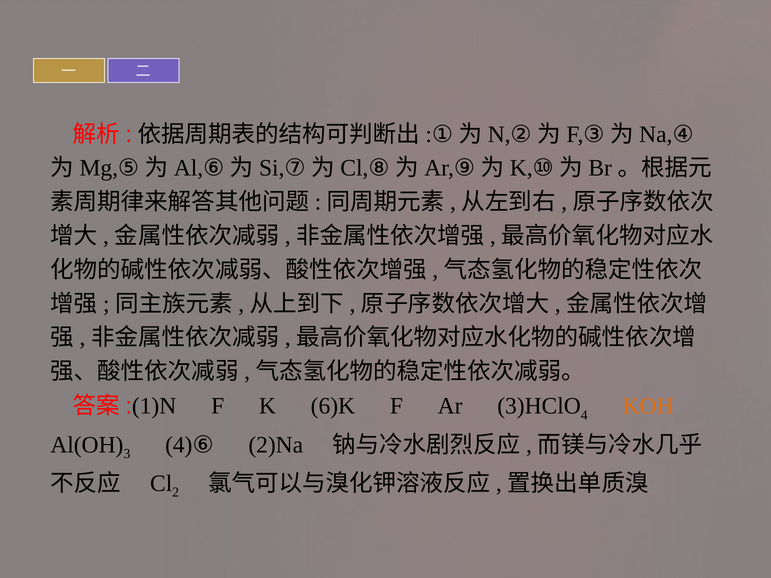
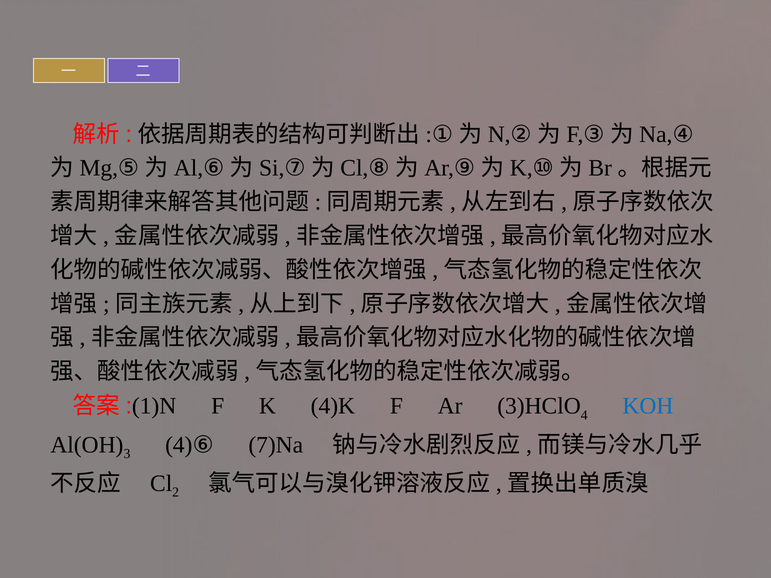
6)K: 6)K -> 4)K
KOH colour: orange -> blue
2)Na: 2)Na -> 7)Na
